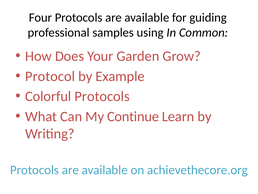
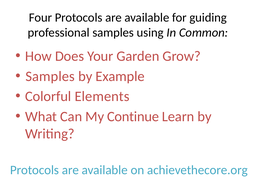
Protocol at (50, 76): Protocol -> Samples
Colorful Protocols: Protocols -> Elements
